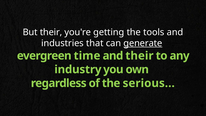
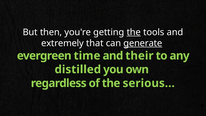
But their: their -> then
the at (134, 32) underline: none -> present
industries: industries -> extremely
industry: industry -> distilled
